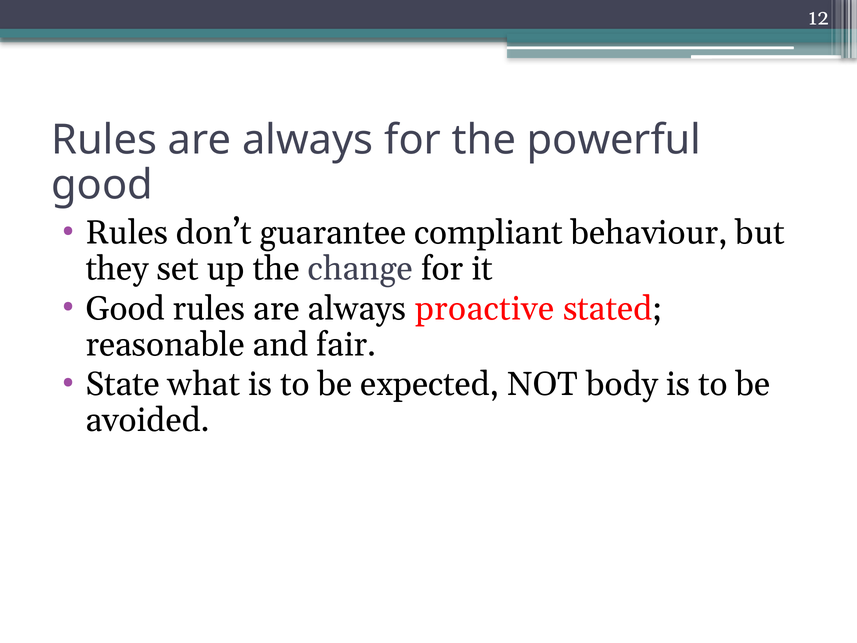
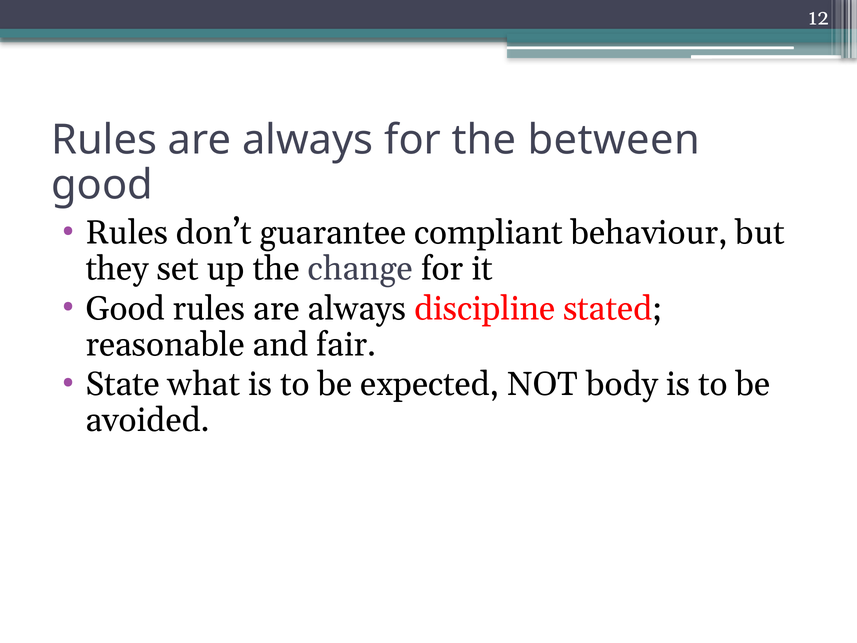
powerful: powerful -> between
proactive: proactive -> discipline
